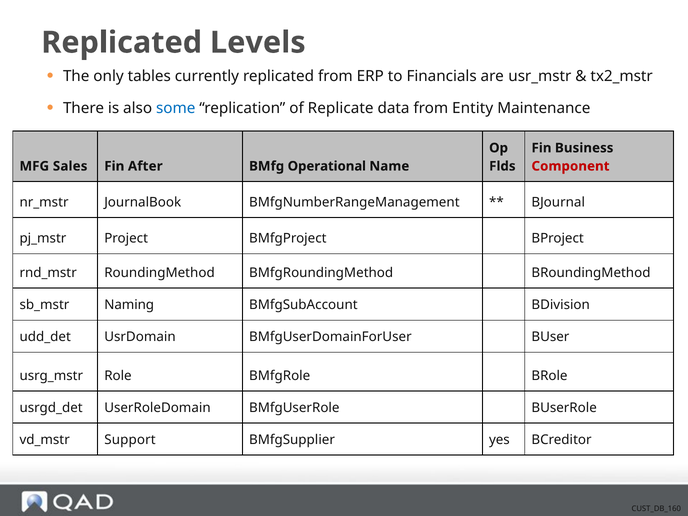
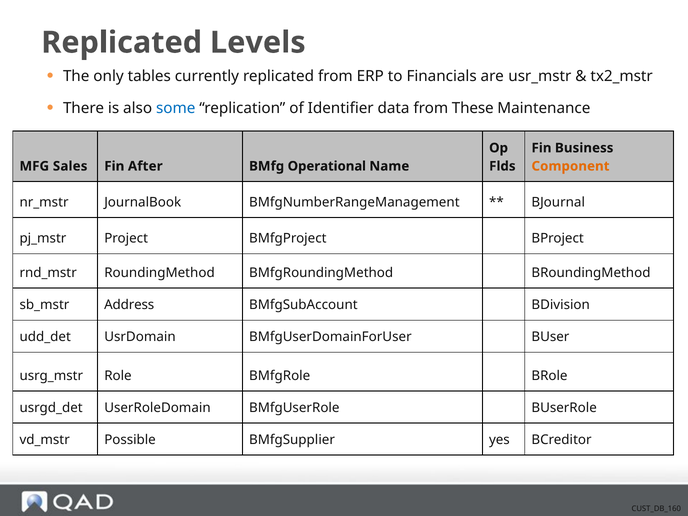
Replicate: Replicate -> Identifier
Entity: Entity -> These
Component colour: red -> orange
Naming: Naming -> Address
Support: Support -> Possible
